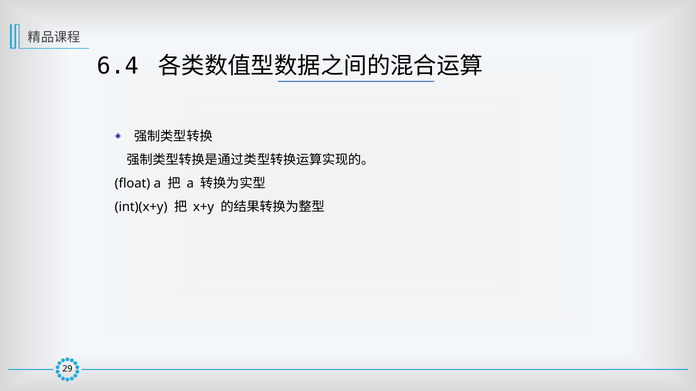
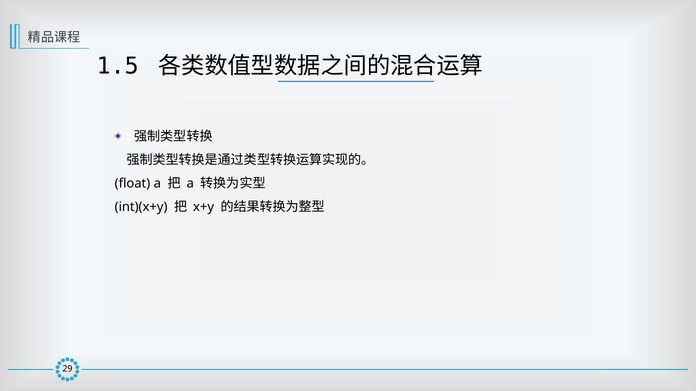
6.4: 6.4 -> 1.5
